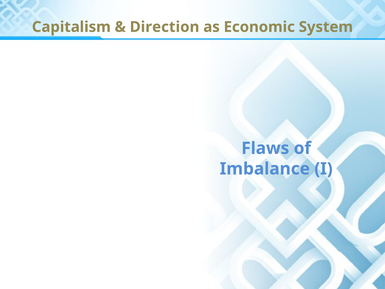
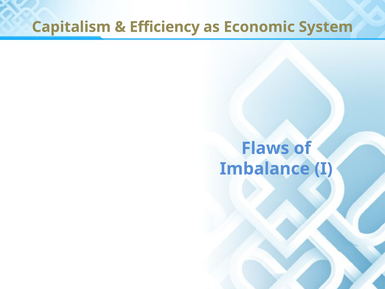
Direction: Direction -> Efficiency
